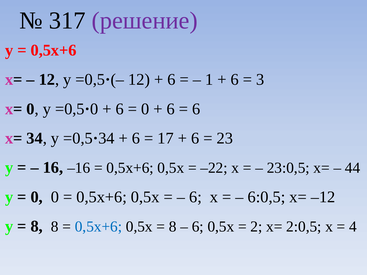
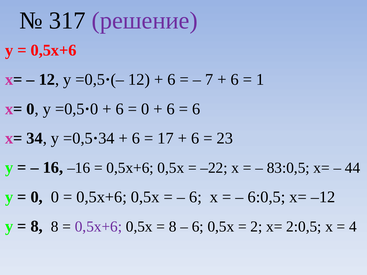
1: 1 -> 7
3: 3 -> 1
23:0,5: 23:0,5 -> 83:0,5
0,5х+6 at (98, 227) colour: blue -> purple
